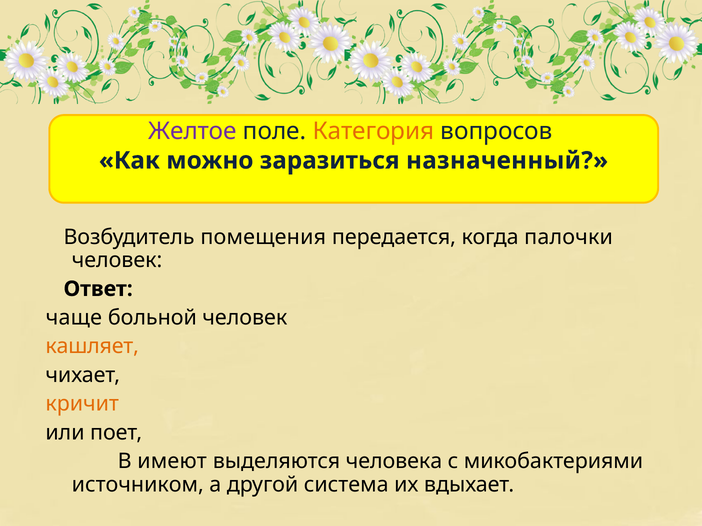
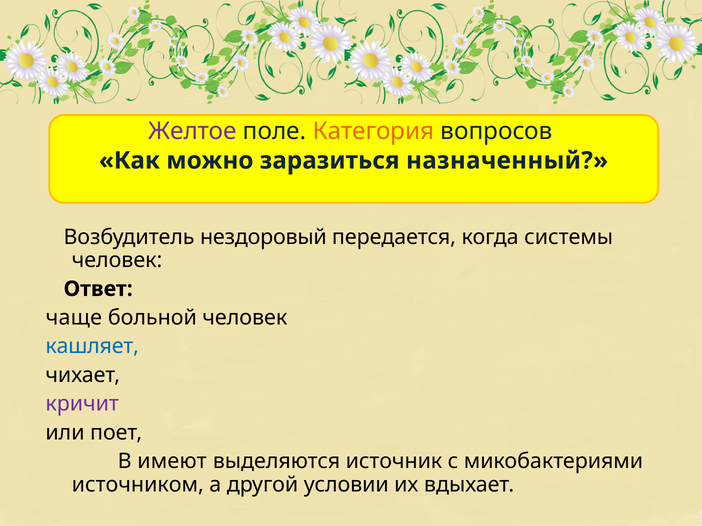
помещения: помещения -> нездоровый
палочки: палочки -> системы
кашляет colour: orange -> blue
кричит colour: orange -> purple
человека: человека -> источник
система: система -> условии
